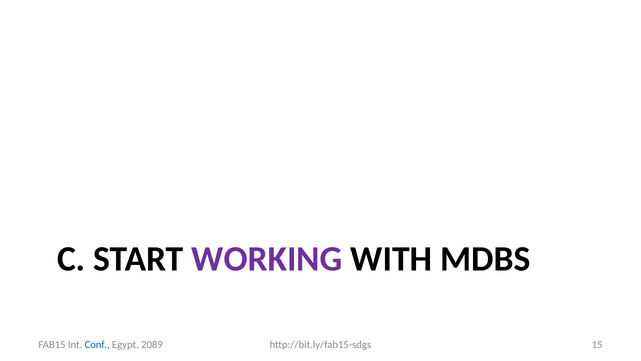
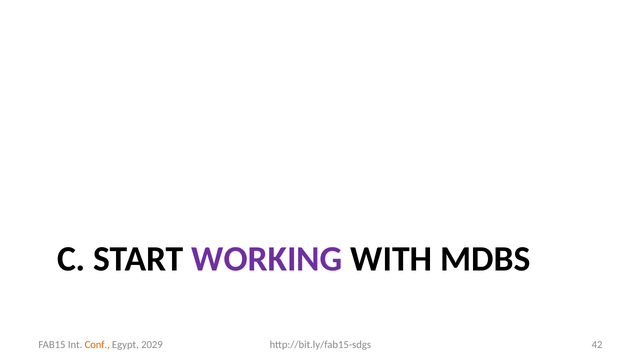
15: 15 -> 42
Conf colour: blue -> orange
2089: 2089 -> 2029
